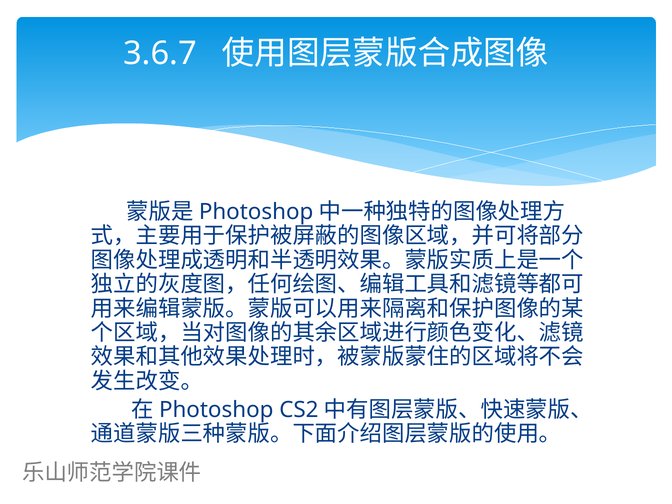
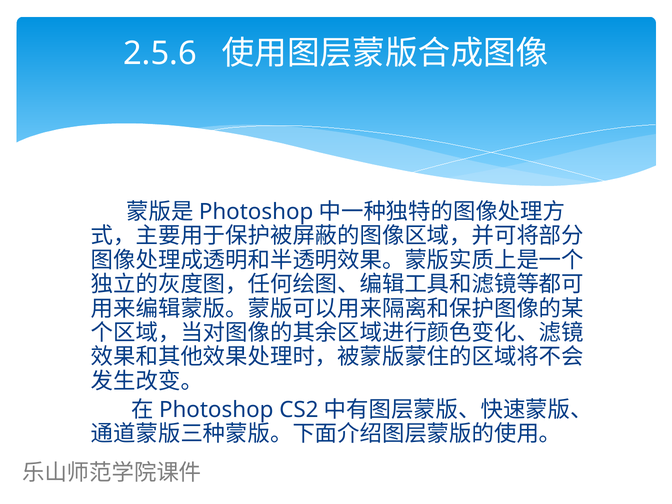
3.6.7: 3.6.7 -> 2.5.6
